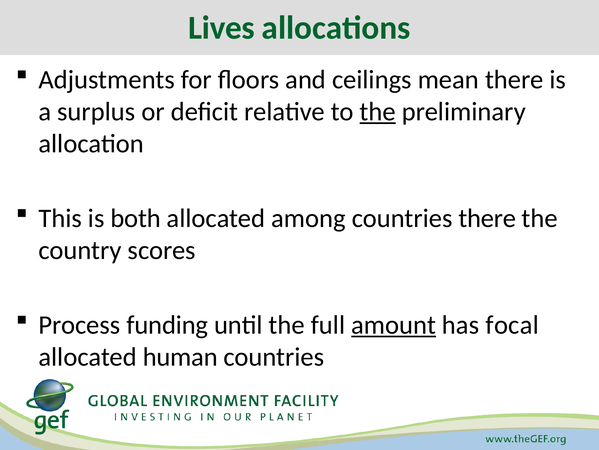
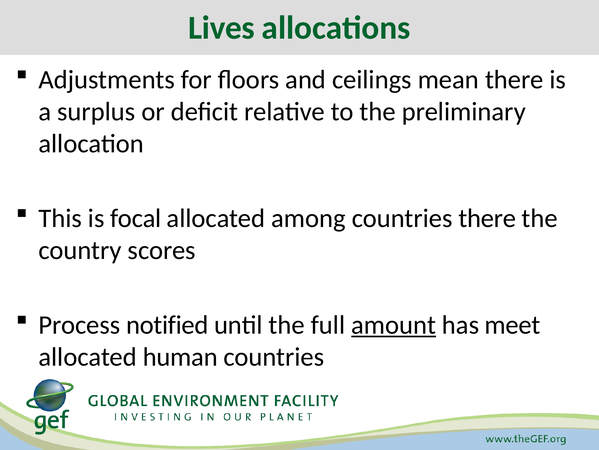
the at (378, 111) underline: present -> none
both: both -> focal
funding: funding -> notified
focal: focal -> meet
